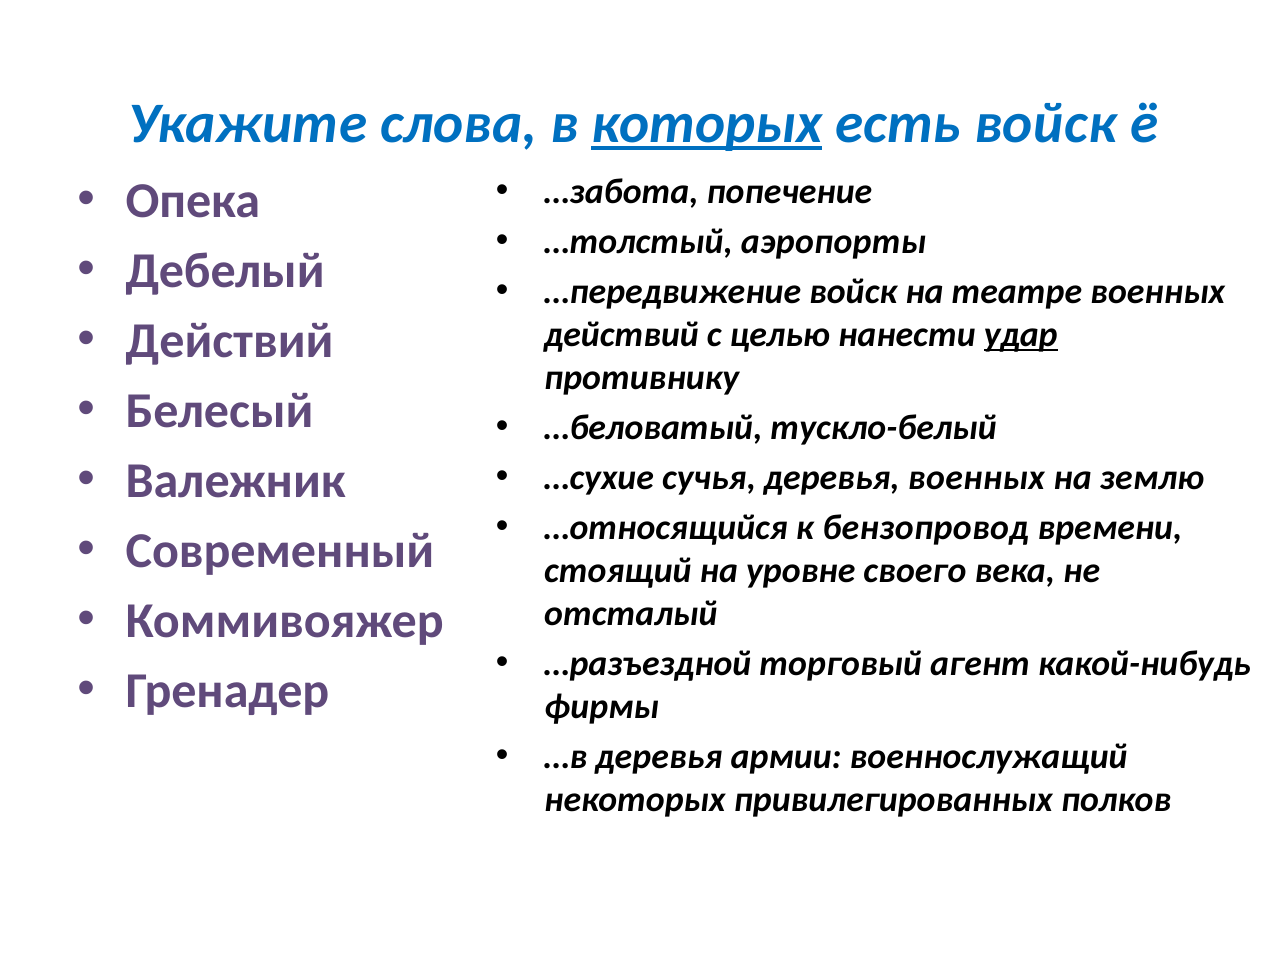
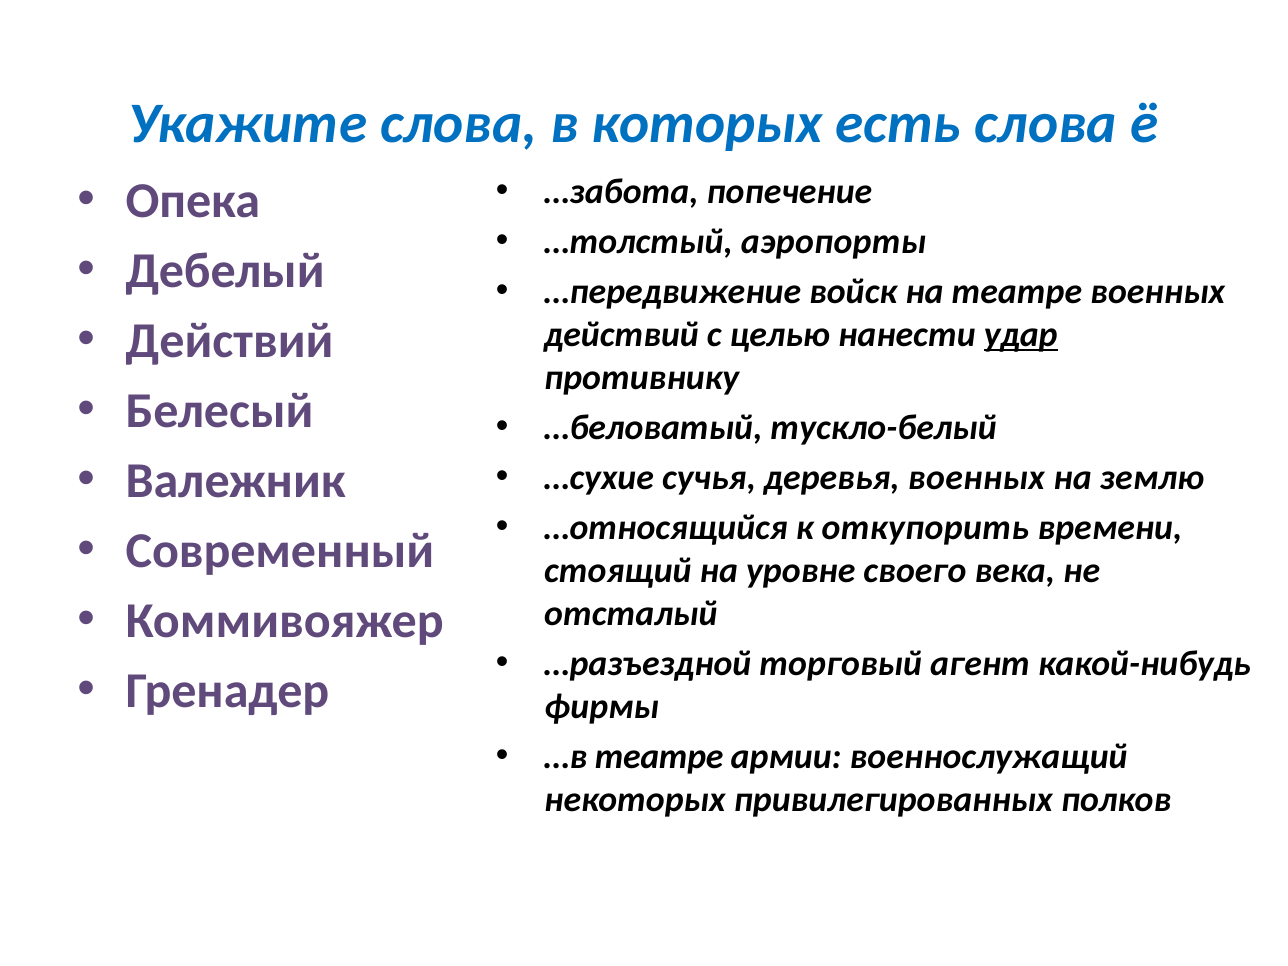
которых underline: present -> none
есть войск: войск -> слова
бензопровод: бензопровод -> откупорить
…в деревья: деревья -> театре
